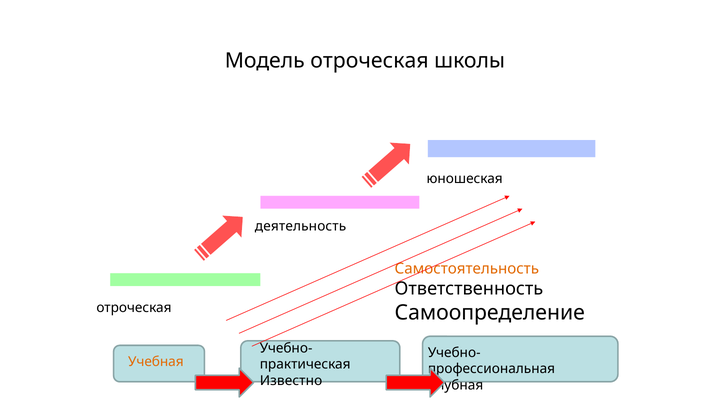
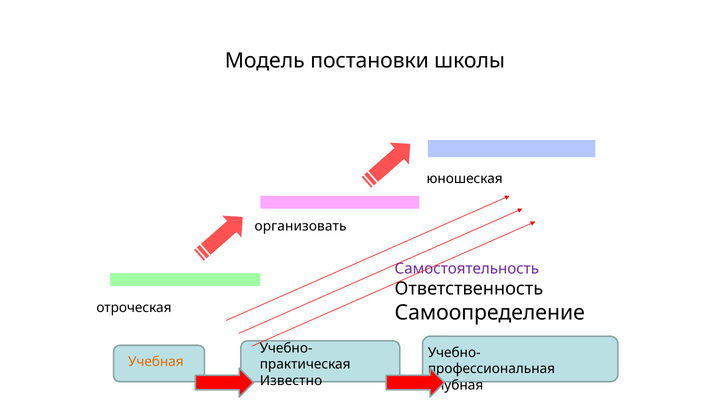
Модель отроческая: отроческая -> постановки
деятельность: деятельность -> организовать
Самостоятельность colour: orange -> purple
